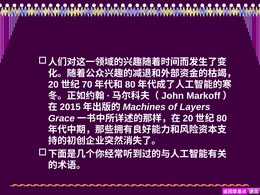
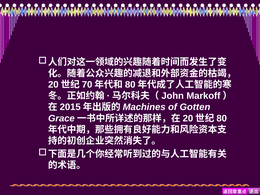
Layers: Layers -> Gotten
